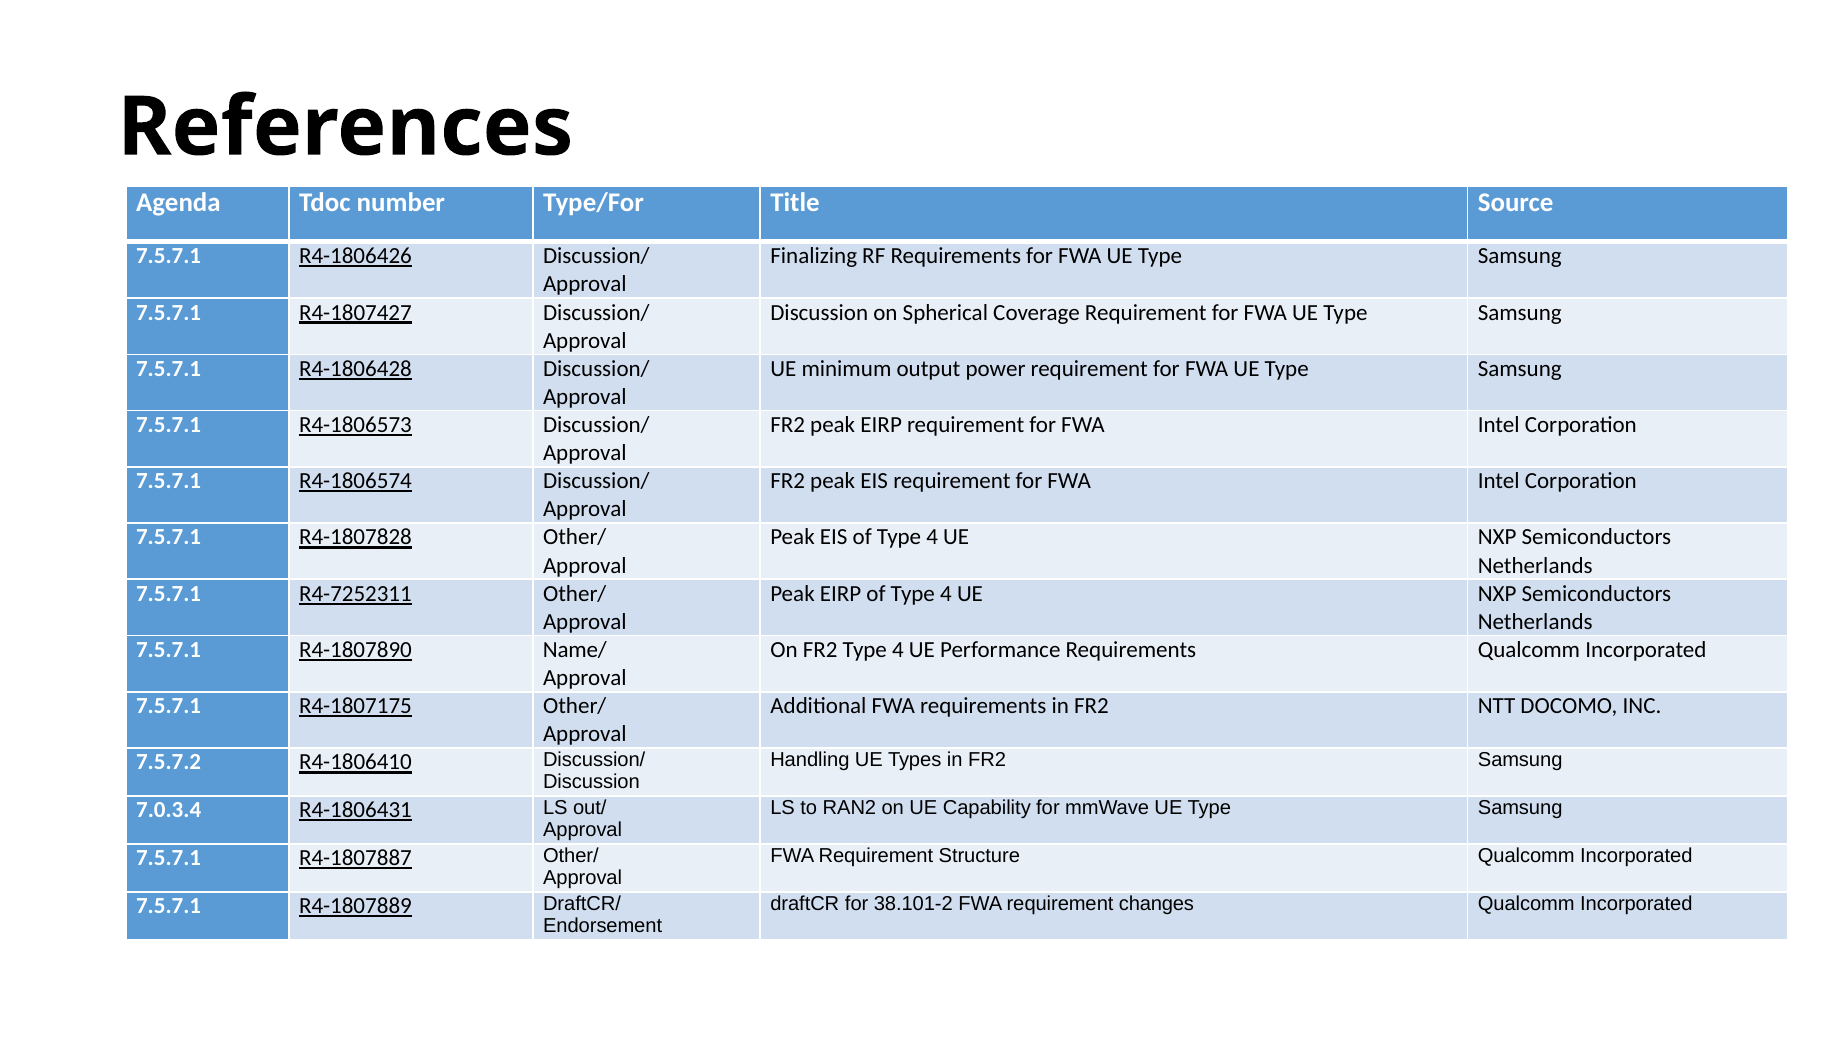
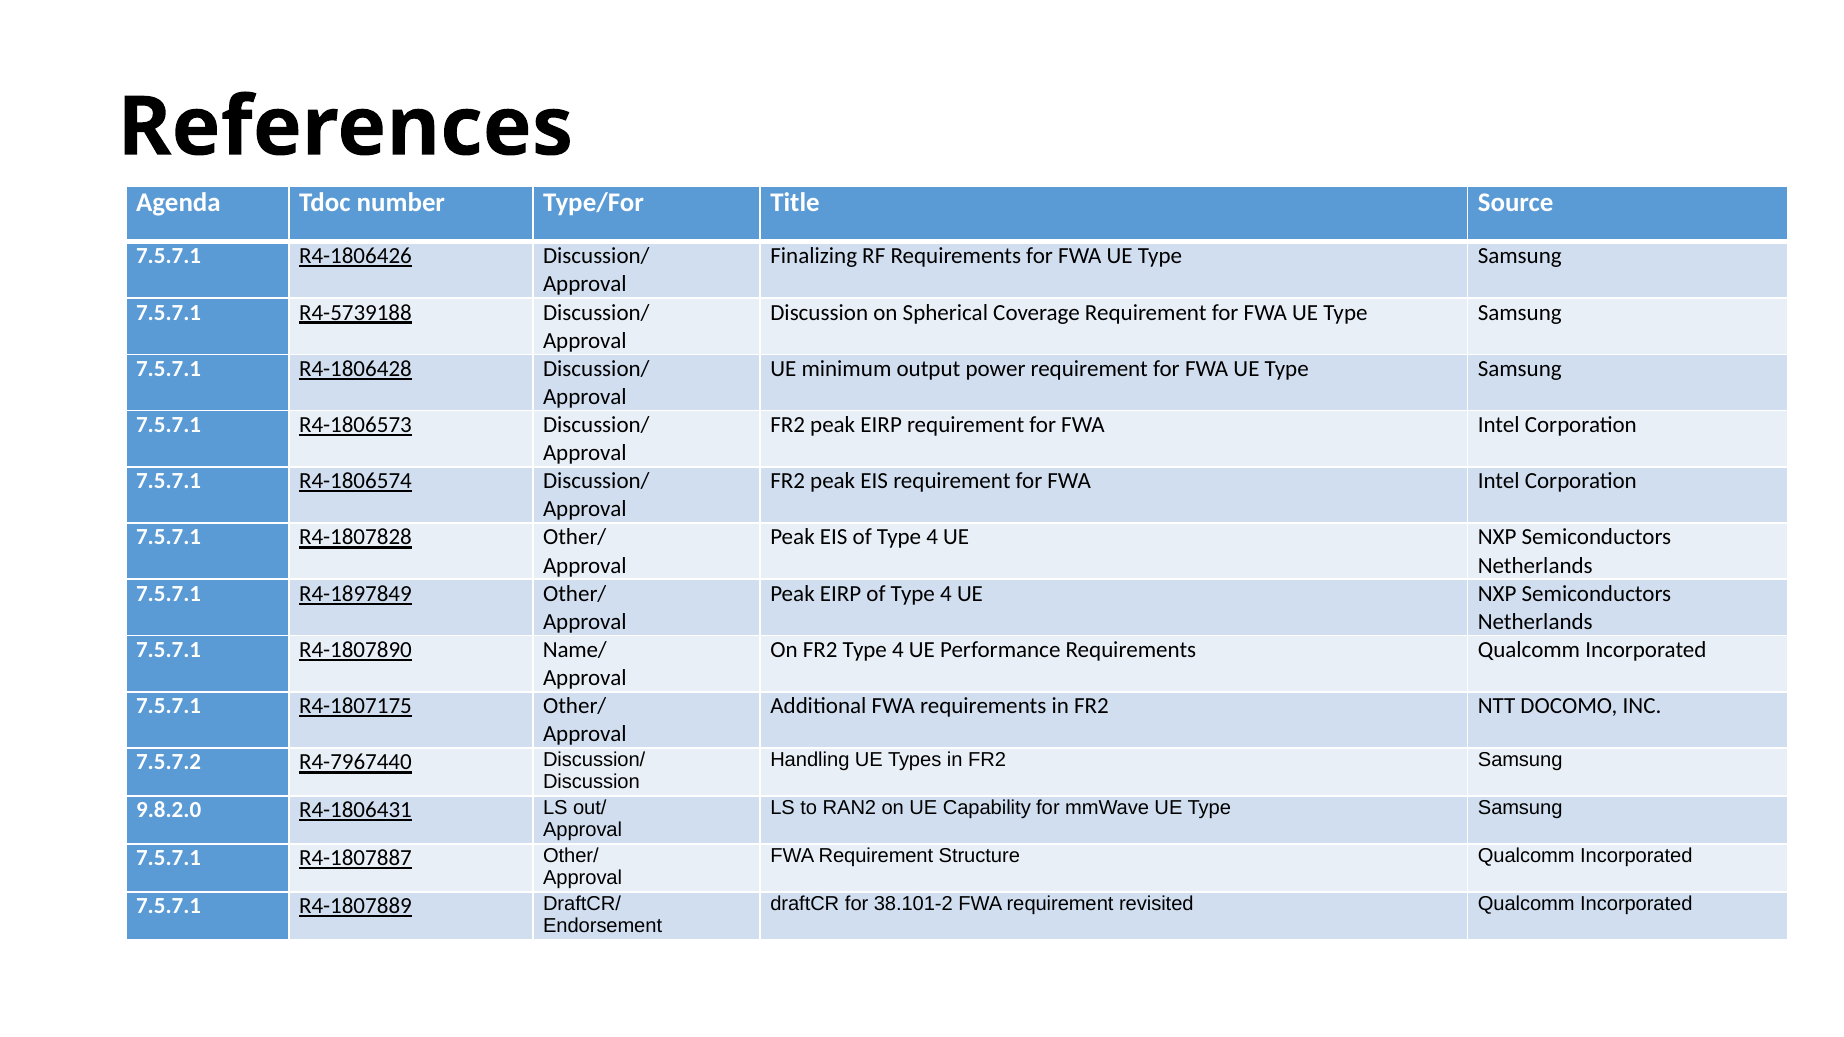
R4-1807427: R4-1807427 -> R4-5739188
R4-7252311: R4-7252311 -> R4-1897849
R4-1806410: R4-1806410 -> R4-7967440
7.0.3.4: 7.0.3.4 -> 9.8.2.0
changes: changes -> revisited
